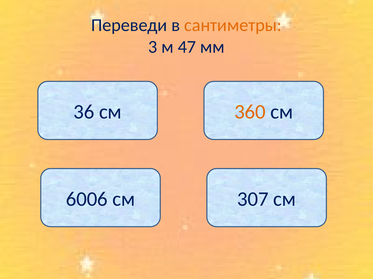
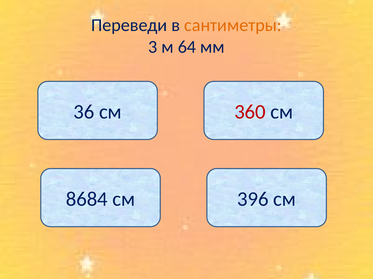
47: 47 -> 64
360 colour: orange -> red
6006: 6006 -> 8684
307: 307 -> 396
